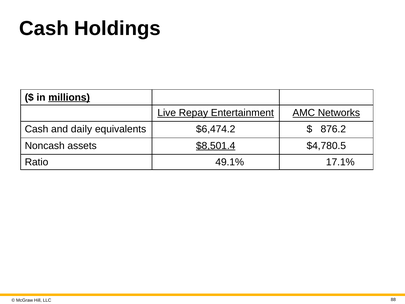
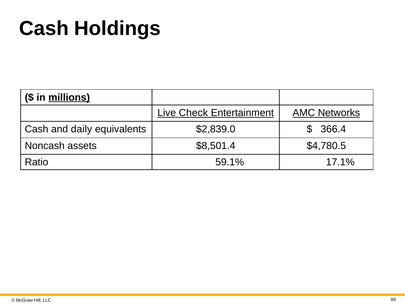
Repay: Repay -> Check
$6,474.2: $6,474.2 -> $2,839.0
876.2: 876.2 -> 366.4
$8,501.4 underline: present -> none
49.1%: 49.1% -> 59.1%
